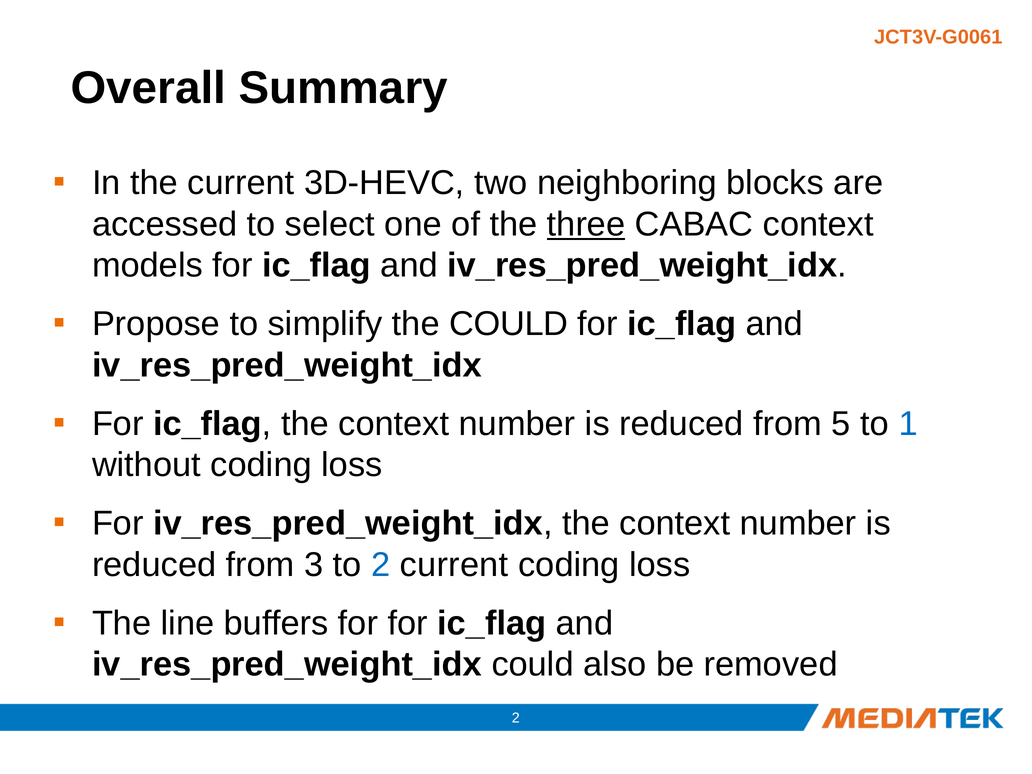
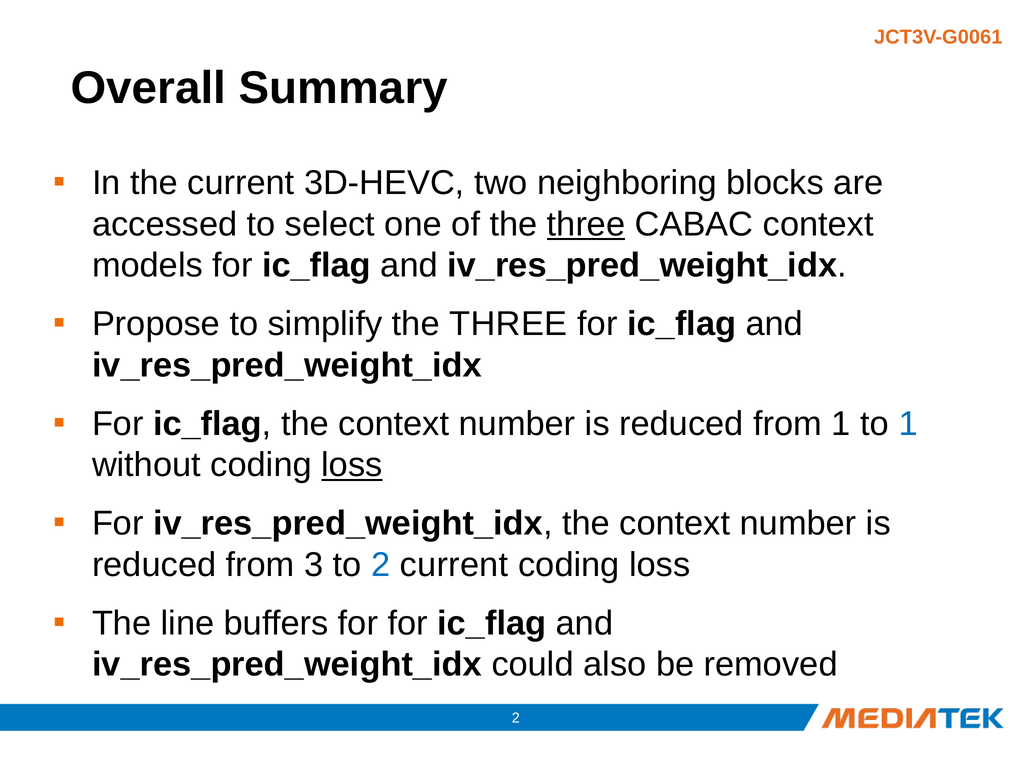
simplify the COULD: COULD -> THREE
from 5: 5 -> 1
loss at (352, 465) underline: none -> present
